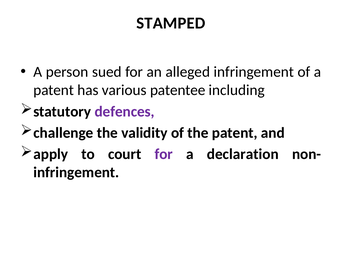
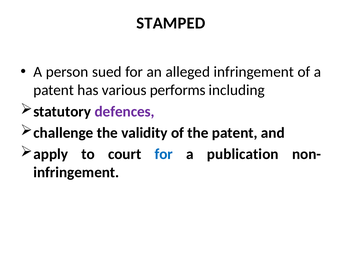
patentee: patentee -> performs
for at (164, 154) colour: purple -> blue
declaration: declaration -> publication
